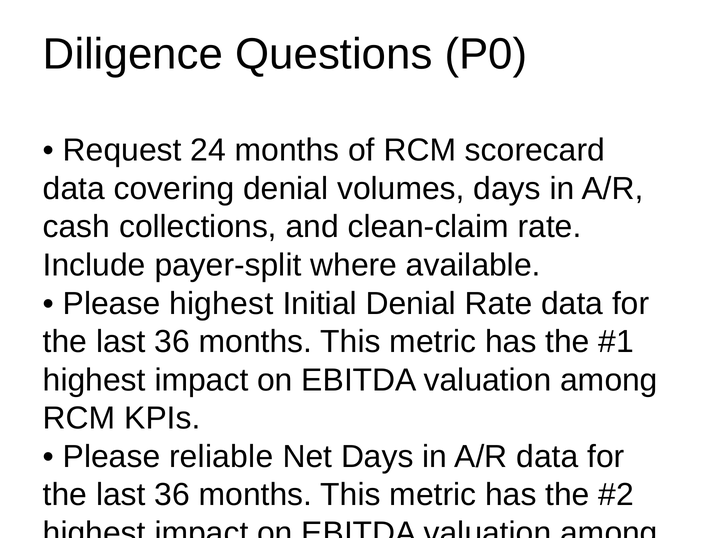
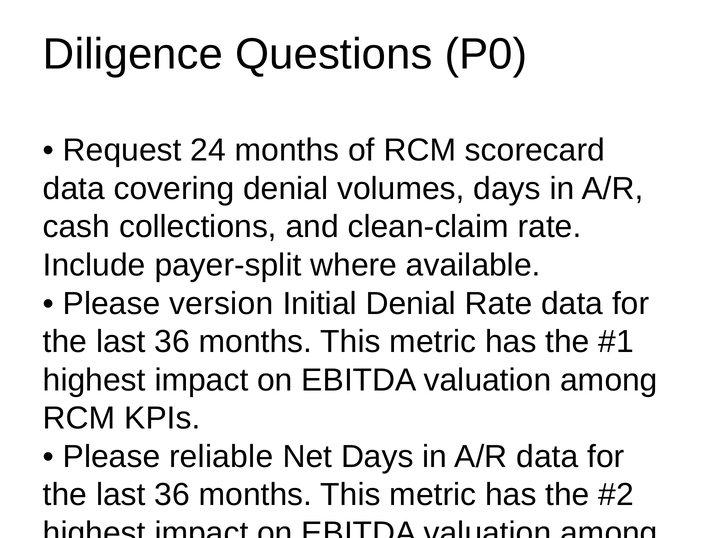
Please highest: highest -> version
